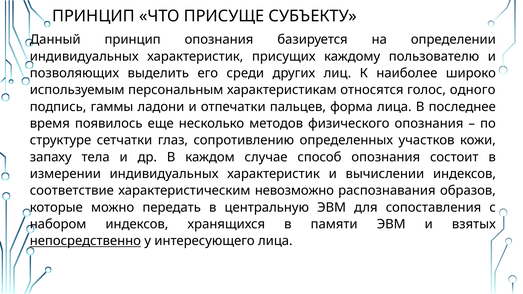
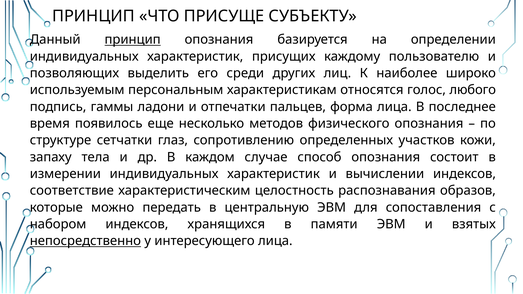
принцип at (133, 40) underline: none -> present
одного: одного -> любого
невозможно: невозможно -> целостность
